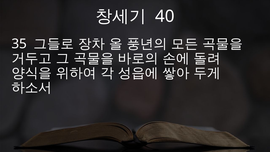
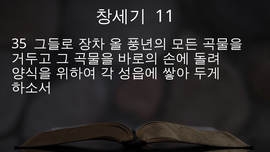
40: 40 -> 11
